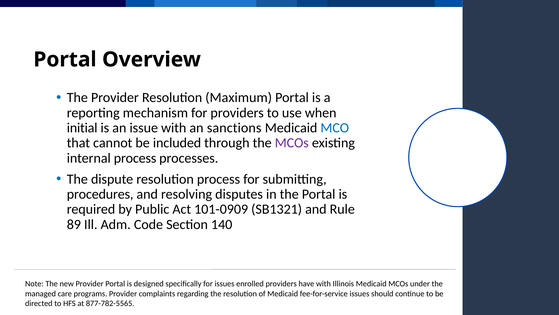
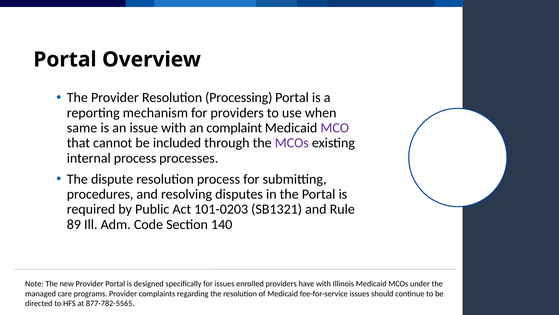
Maximum: Maximum -> Processing
initial: initial -> same
sanctions: sanctions -> complaint
MCO colour: blue -> purple
101-0909: 101-0909 -> 101-0203
